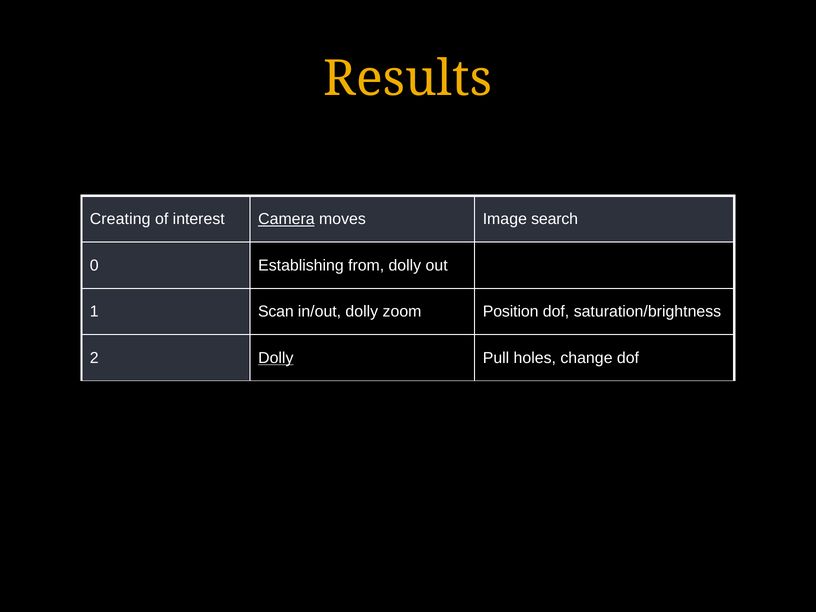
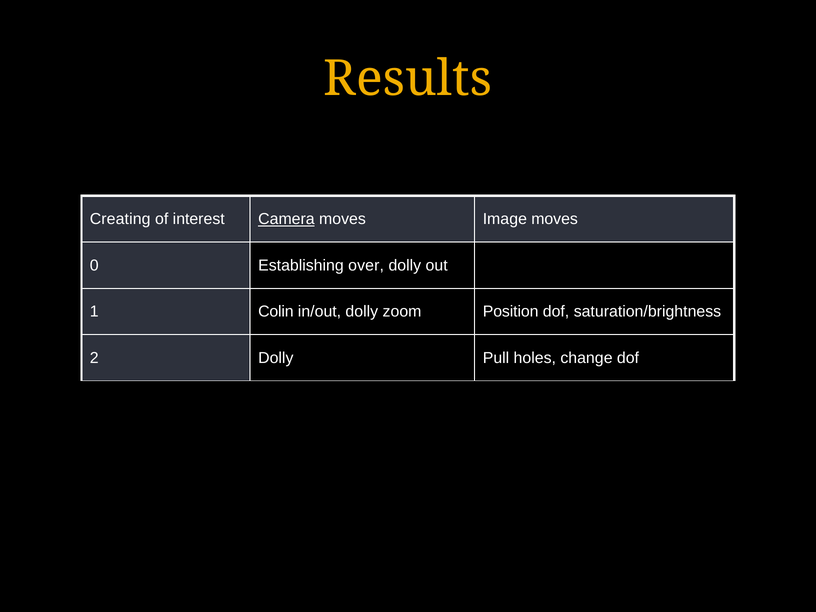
Image search: search -> moves
from: from -> over
Scan: Scan -> Colin
Dolly at (276, 358) underline: present -> none
